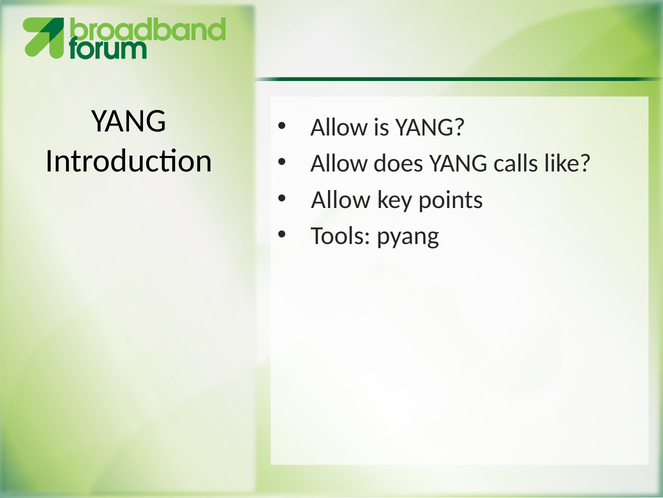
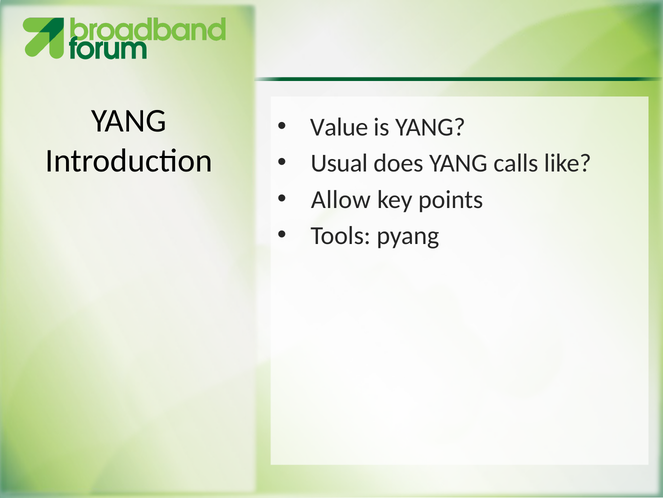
Allow at (339, 127): Allow -> Value
Allow at (339, 163): Allow -> Usual
